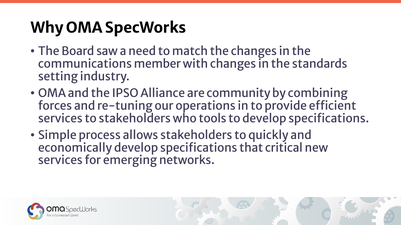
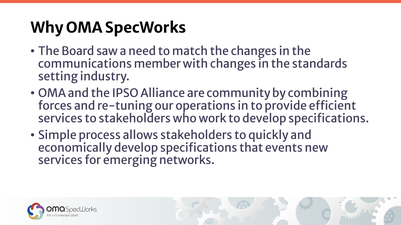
tools: tools -> work
critical: critical -> events
